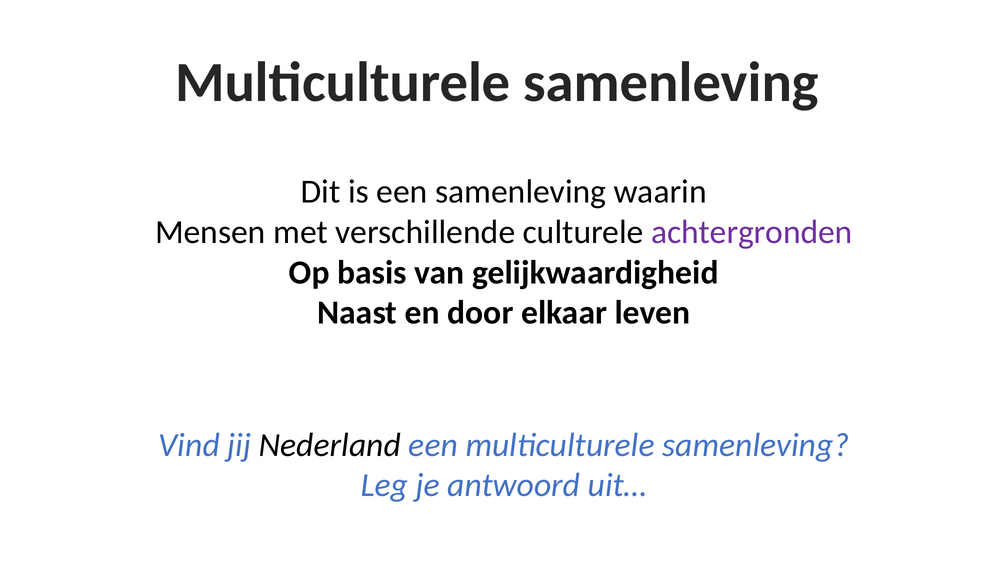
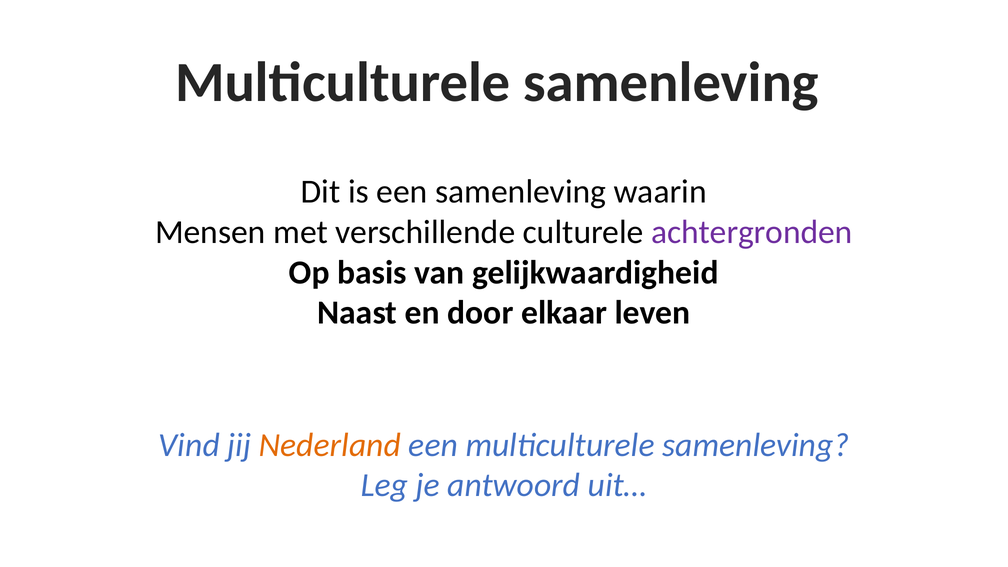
Nederland colour: black -> orange
